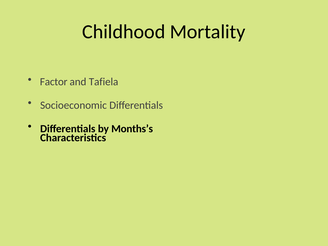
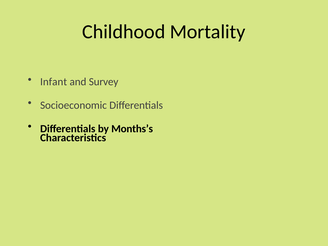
Factor: Factor -> Infant
Tafiela: Tafiela -> Survey
